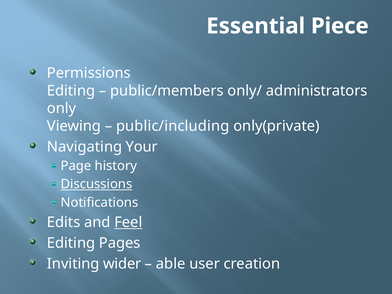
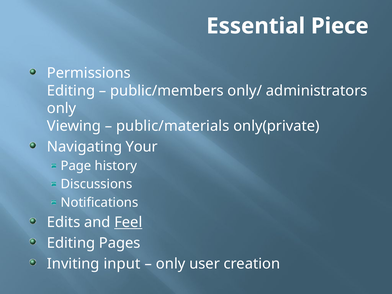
public/including: public/including -> public/materials
Discussions underline: present -> none
wider: wider -> input
able at (171, 264): able -> only
